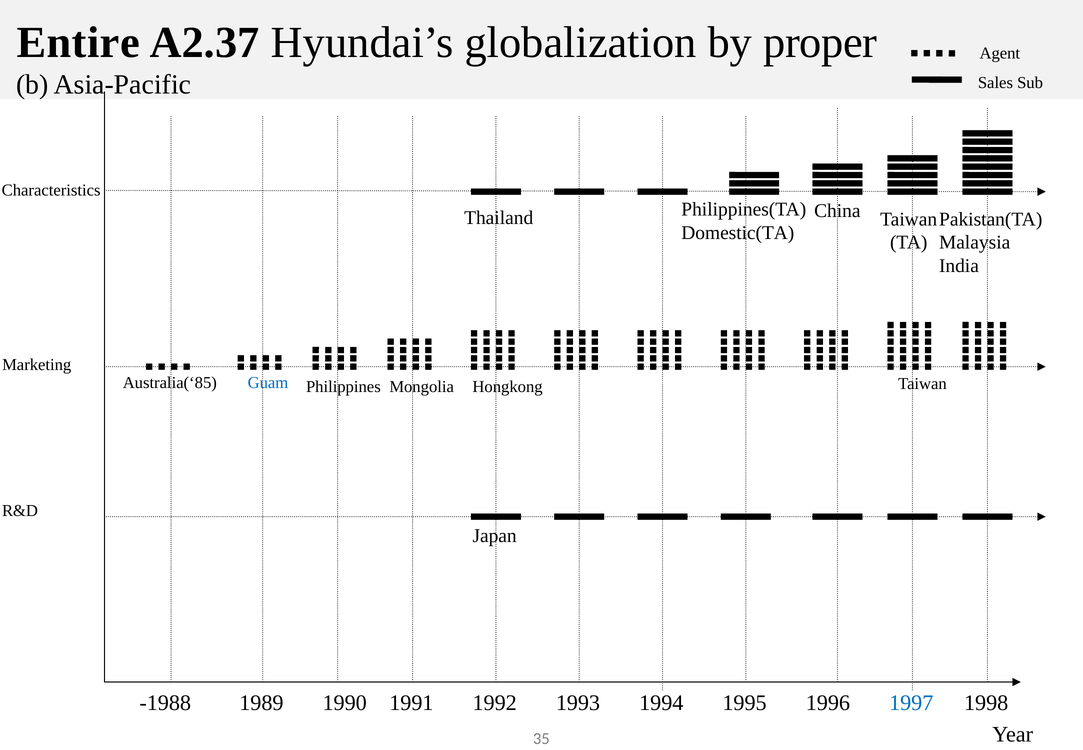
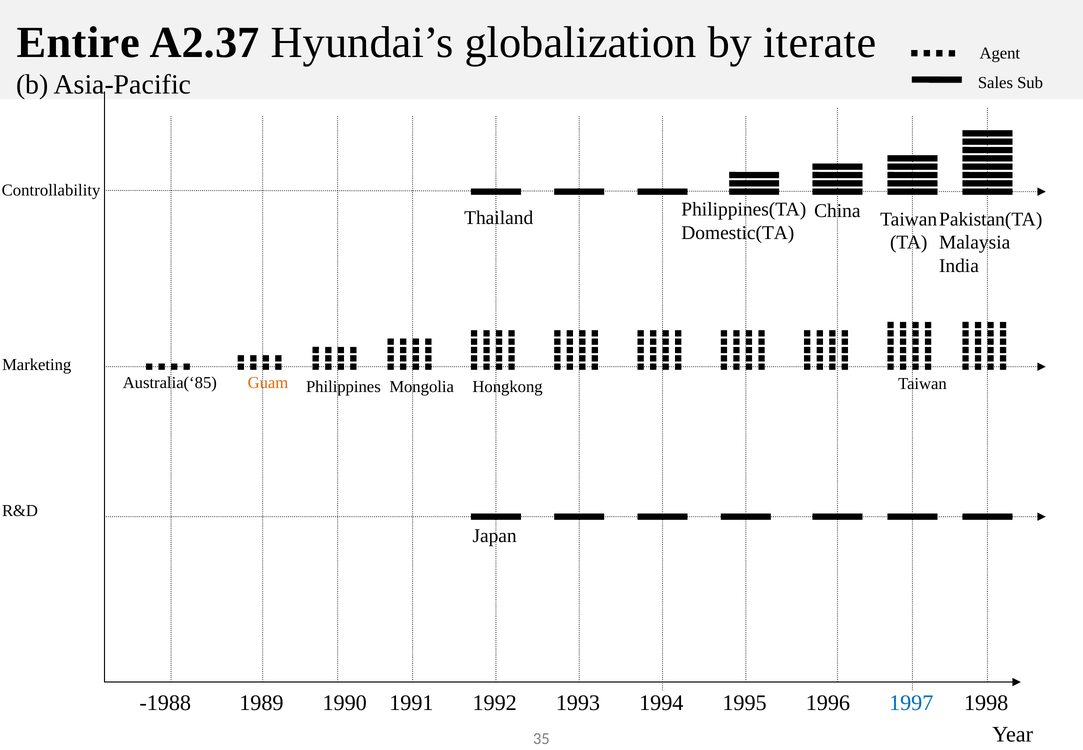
proper: proper -> iterate
Characteristics: Characteristics -> Controllability
Guam colour: blue -> orange
